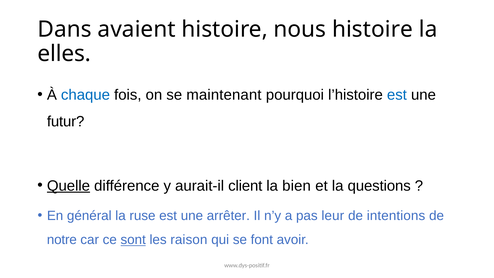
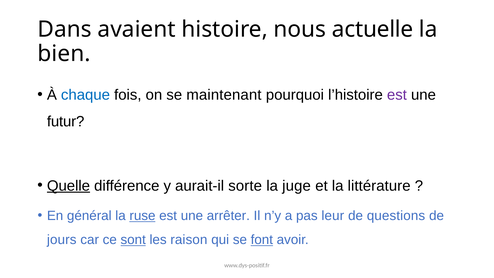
nous histoire: histoire -> actuelle
elles: elles -> bien
est at (397, 95) colour: blue -> purple
client: client -> sorte
bien: bien -> juge
questions: questions -> littérature
ruse underline: none -> present
intentions: intentions -> questions
notre: notre -> jours
font underline: none -> present
